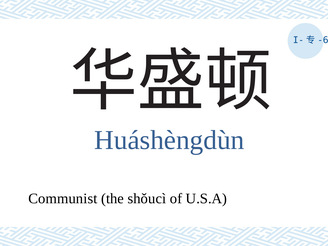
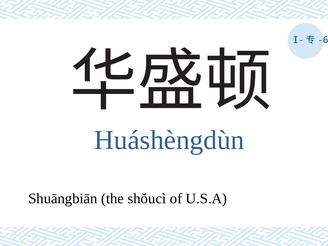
Communist: Communist -> Shuāngbiān
